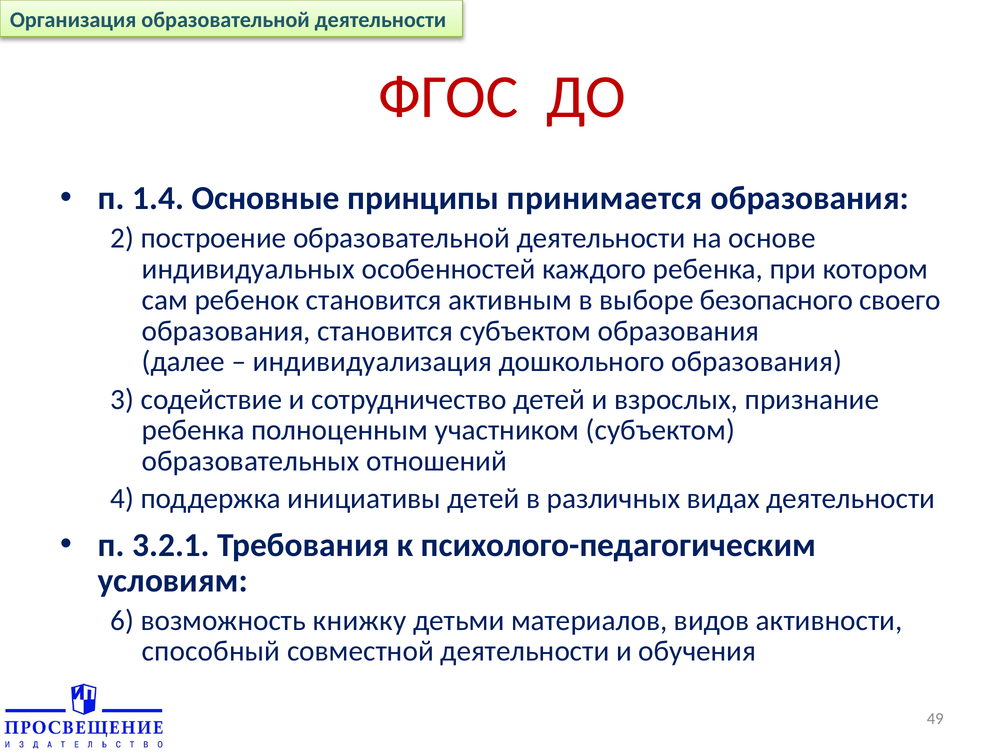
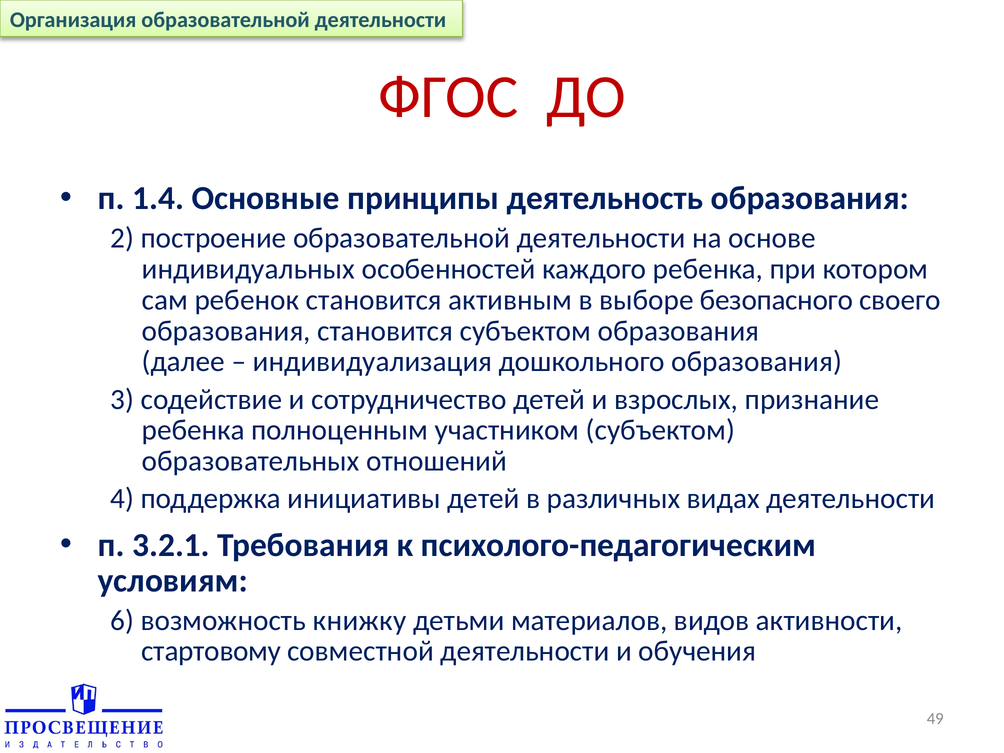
принимается: принимается -> деятельность
способный: способный -> стартовому
